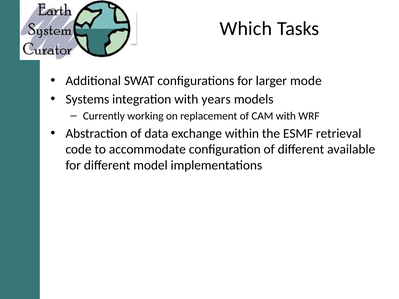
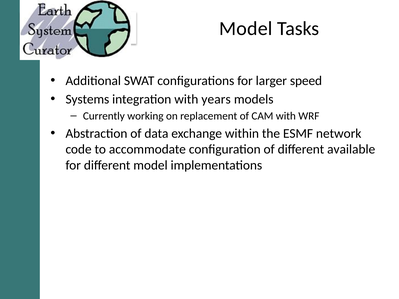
Which at (246, 29): Which -> Model
mode: mode -> speed
retrieval: retrieval -> network
